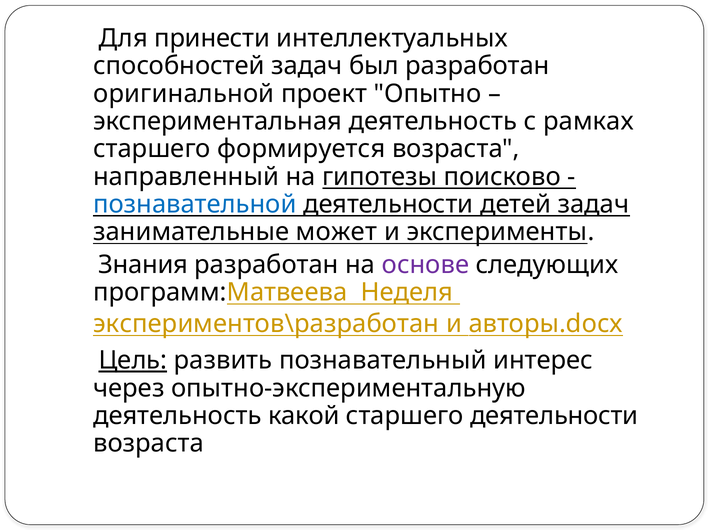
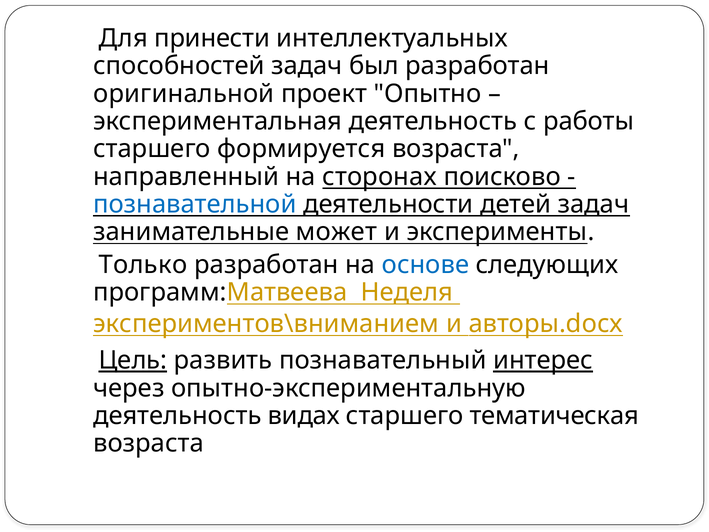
рамках: рамках -> работы
гипотезы: гипотезы -> сторонах
Знания: Знания -> Только
основе colour: purple -> blue
экспериментов\разработан: экспериментов\разработан -> экспериментов\вниманием
интерес underline: none -> present
какой: какой -> видах
старшего деятельности: деятельности -> тематическая
